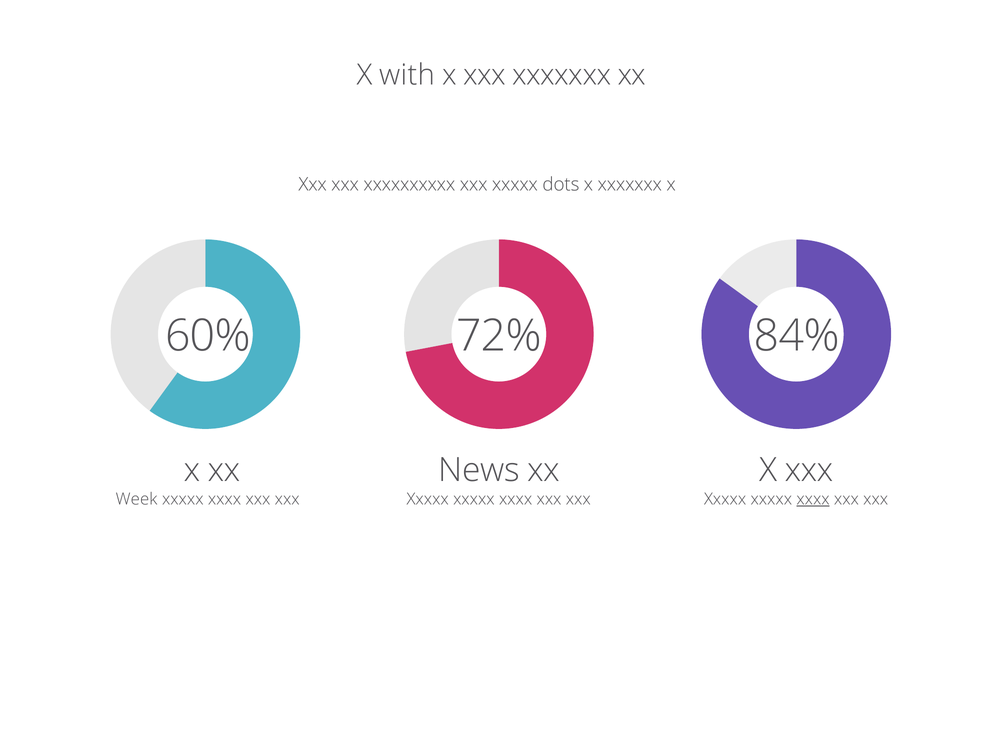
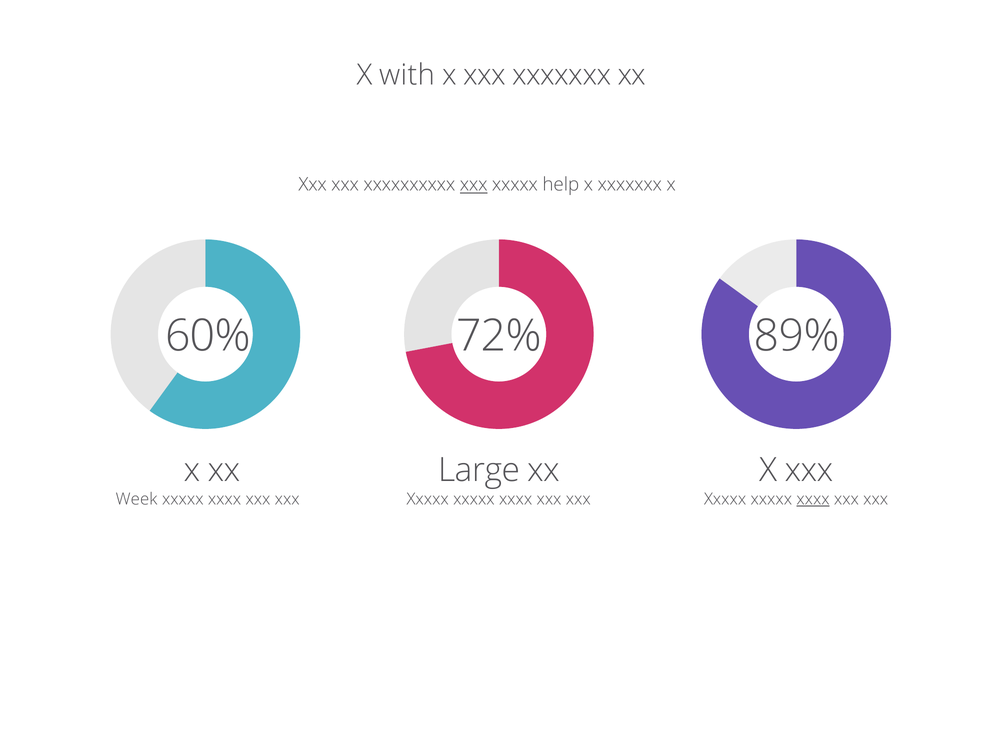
xxx at (474, 185) underline: none -> present
dots: dots -> help
84%: 84% -> 89%
News: News -> Large
